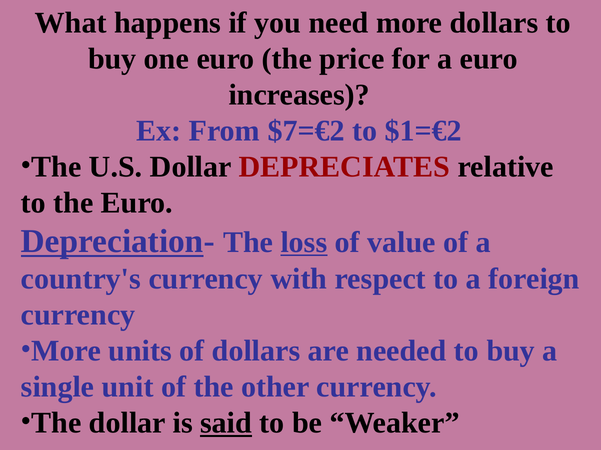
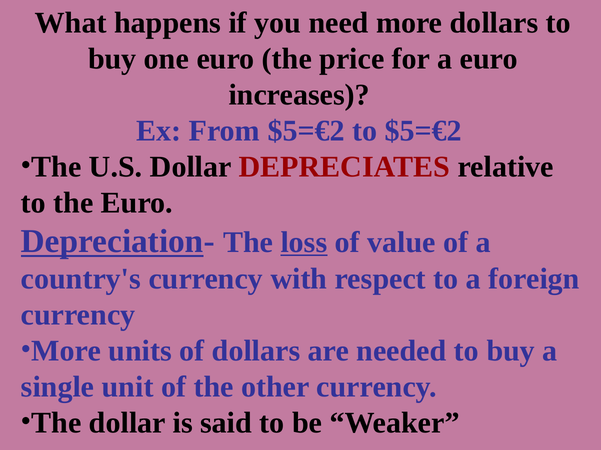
From $7=€2: $7=€2 -> $5=€2
to $1=€2: $1=€2 -> $5=€2
said underline: present -> none
